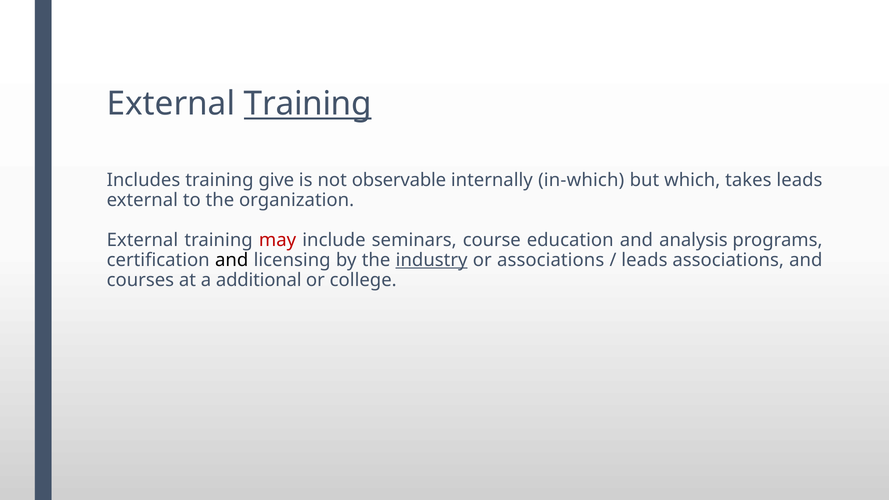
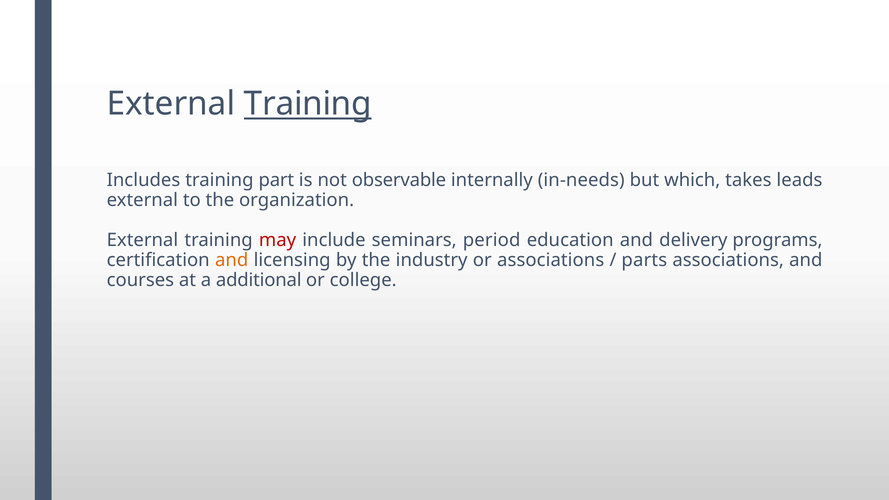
give: give -> part
in-which: in-which -> in-needs
course: course -> period
analysis: analysis -> delivery
and at (232, 260) colour: black -> orange
industry underline: present -> none
leads at (644, 260): leads -> parts
